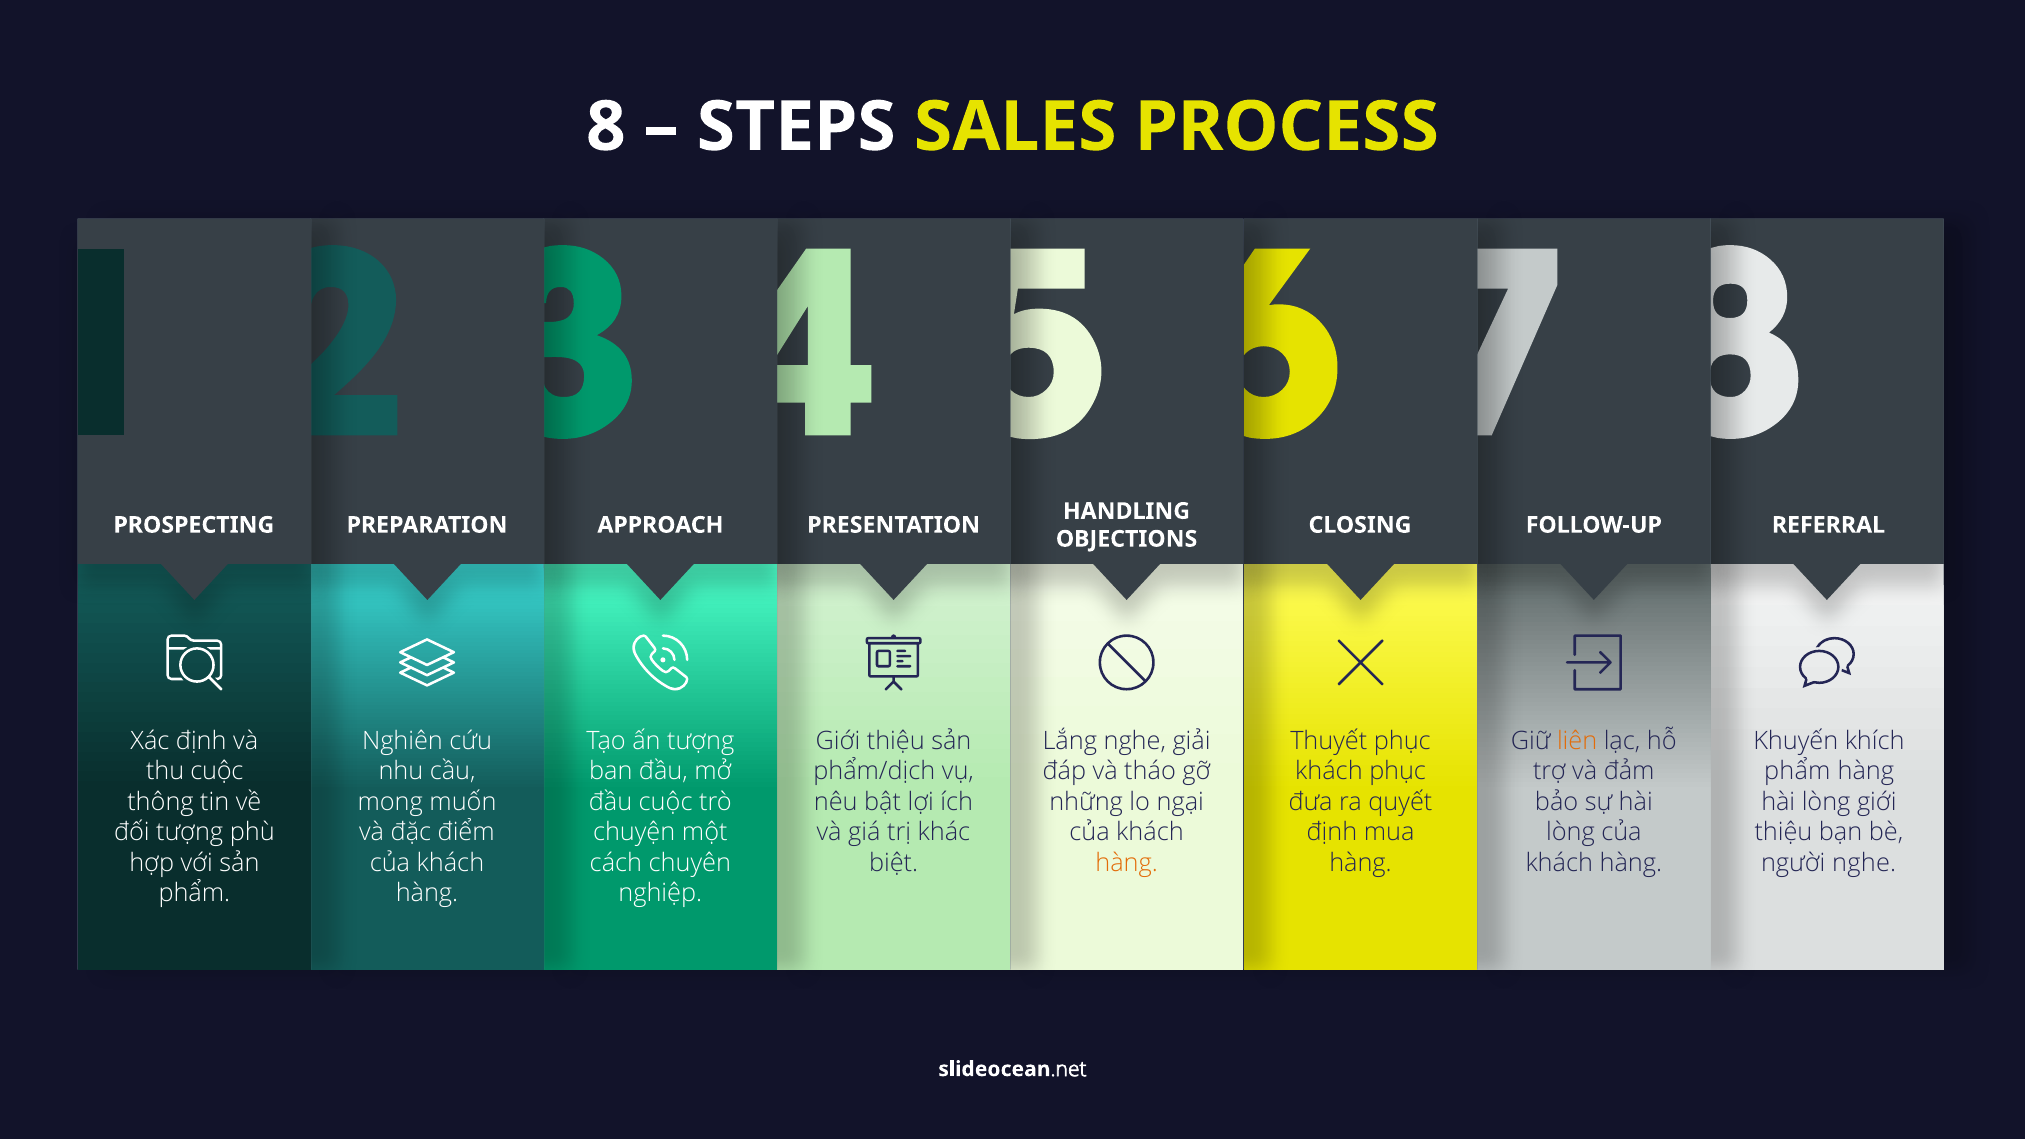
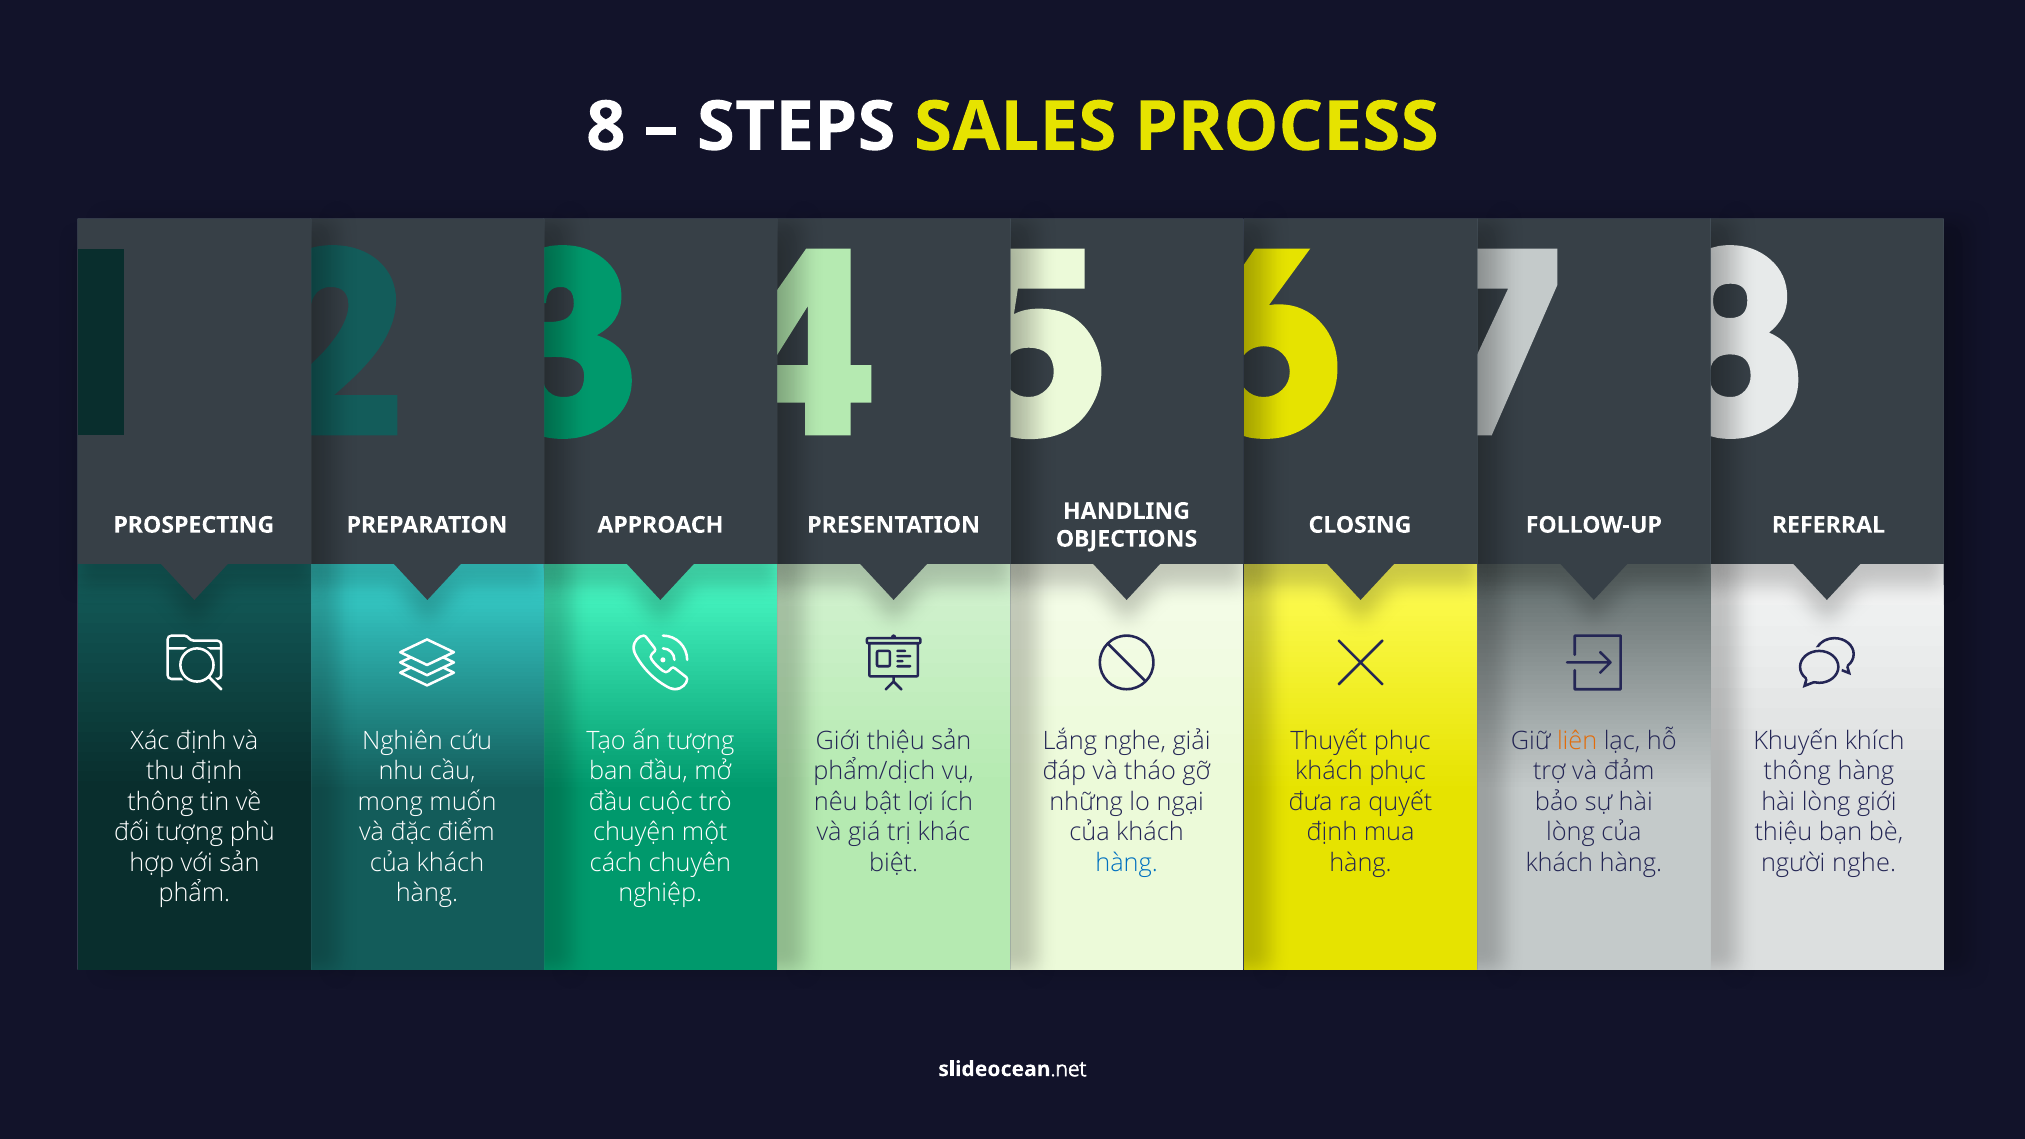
thu cuộc: cuộc -> định
phẩm at (1797, 772): phẩm -> thông
hàng at (1127, 863) colour: orange -> blue
